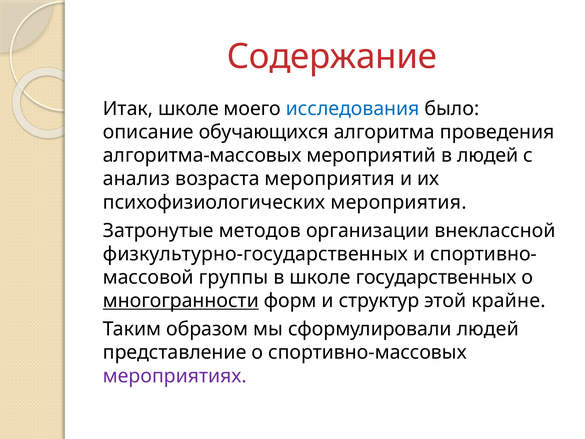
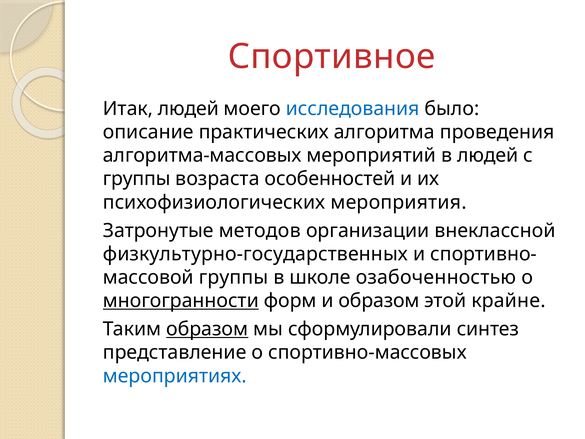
Содержание: Содержание -> Спортивное
Итак школе: школе -> людей
обучающихся: обучающихся -> практических
анализ at (137, 179): анализ -> группы
возраста мероприятия: мероприятия -> особенностей
государственных: государственных -> озабоченностью
и структур: структур -> образом
образом at (207, 329) underline: none -> present
сформулировали людей: людей -> синтез
мероприятиях colour: purple -> blue
